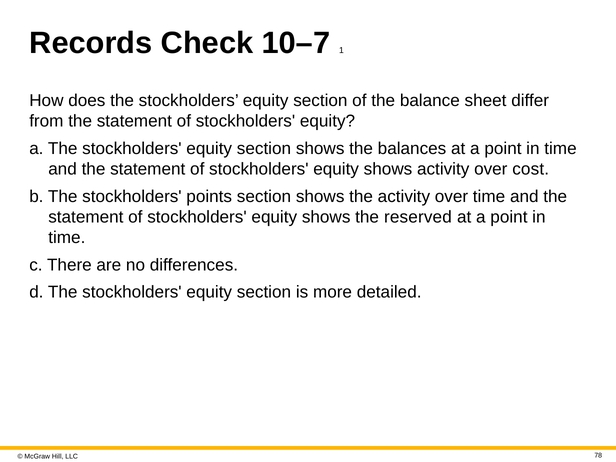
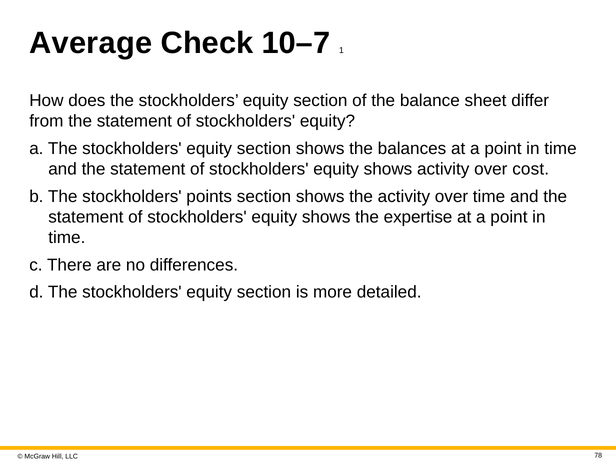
Records: Records -> Average
reserved: reserved -> expertise
